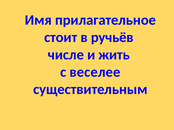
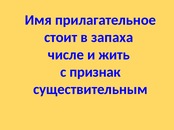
ручьёв: ручьёв -> запаха
веселее: веселее -> признак
